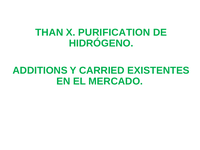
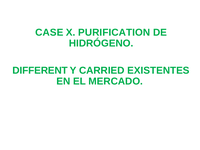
THAN: THAN -> CASE
ADDITIONS: ADDITIONS -> DIFFERENT
